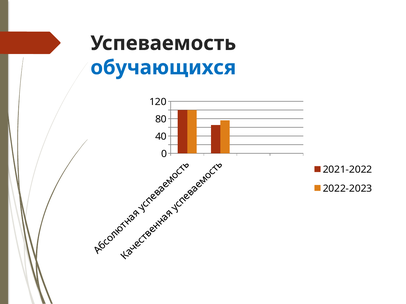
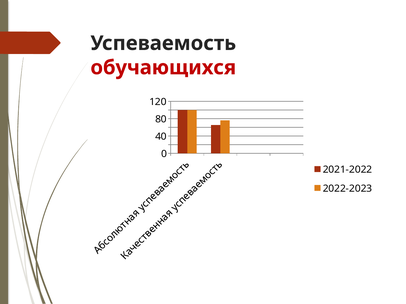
обучающихся colour: blue -> red
